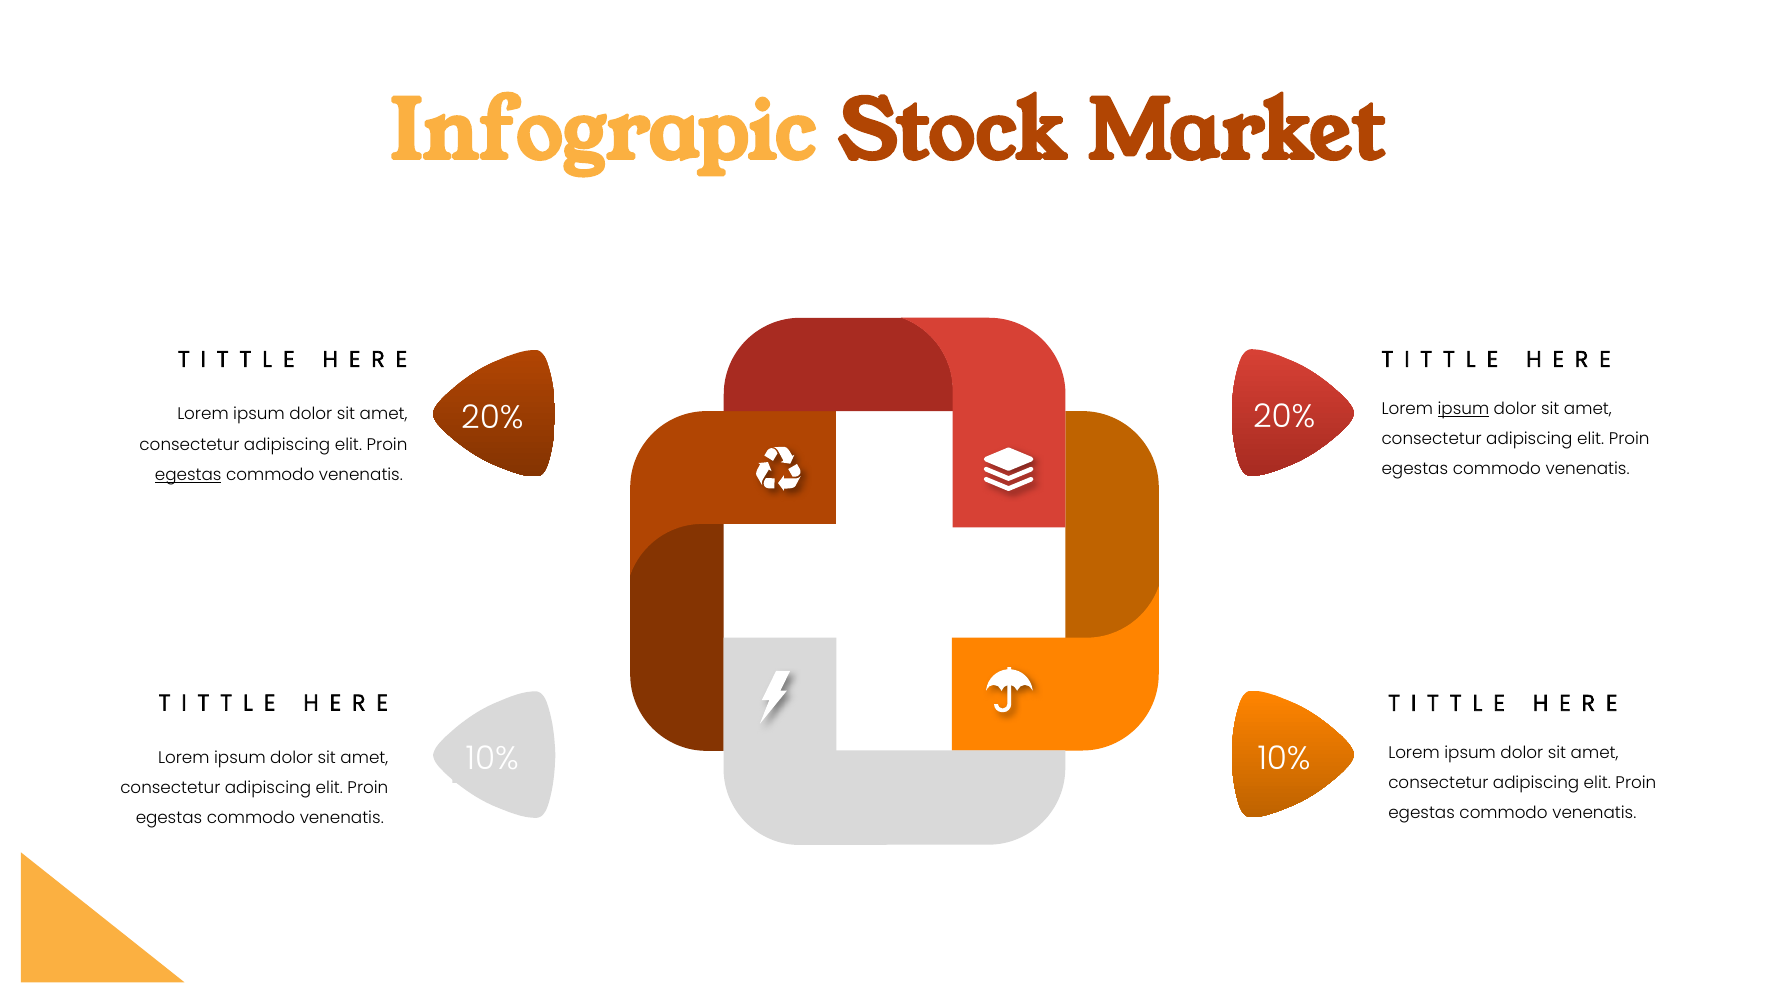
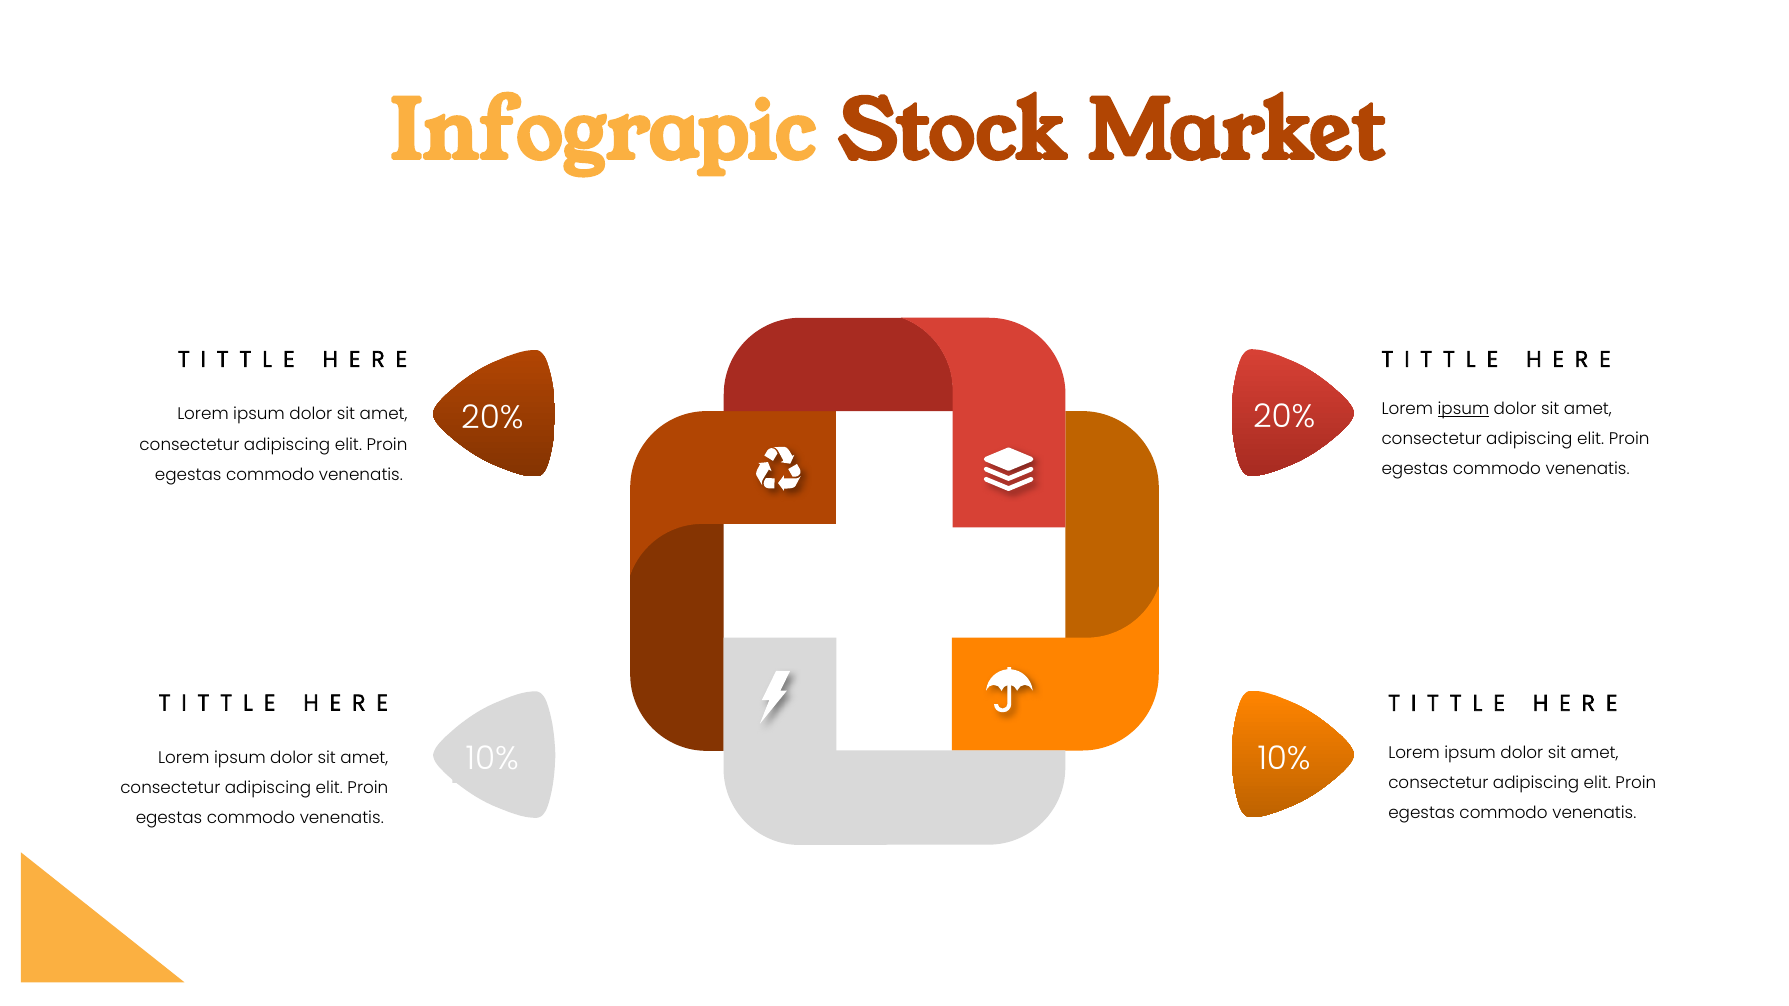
egestas at (188, 475) underline: present -> none
